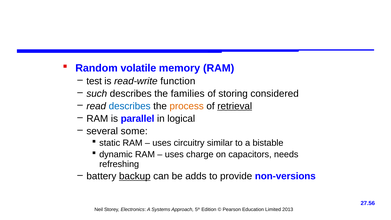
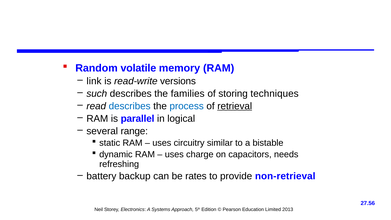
test: test -> link
function: function -> versions
considered: considered -> techniques
process colour: orange -> blue
some: some -> range
backup underline: present -> none
adds: adds -> rates
non-versions: non-versions -> non-retrieval
